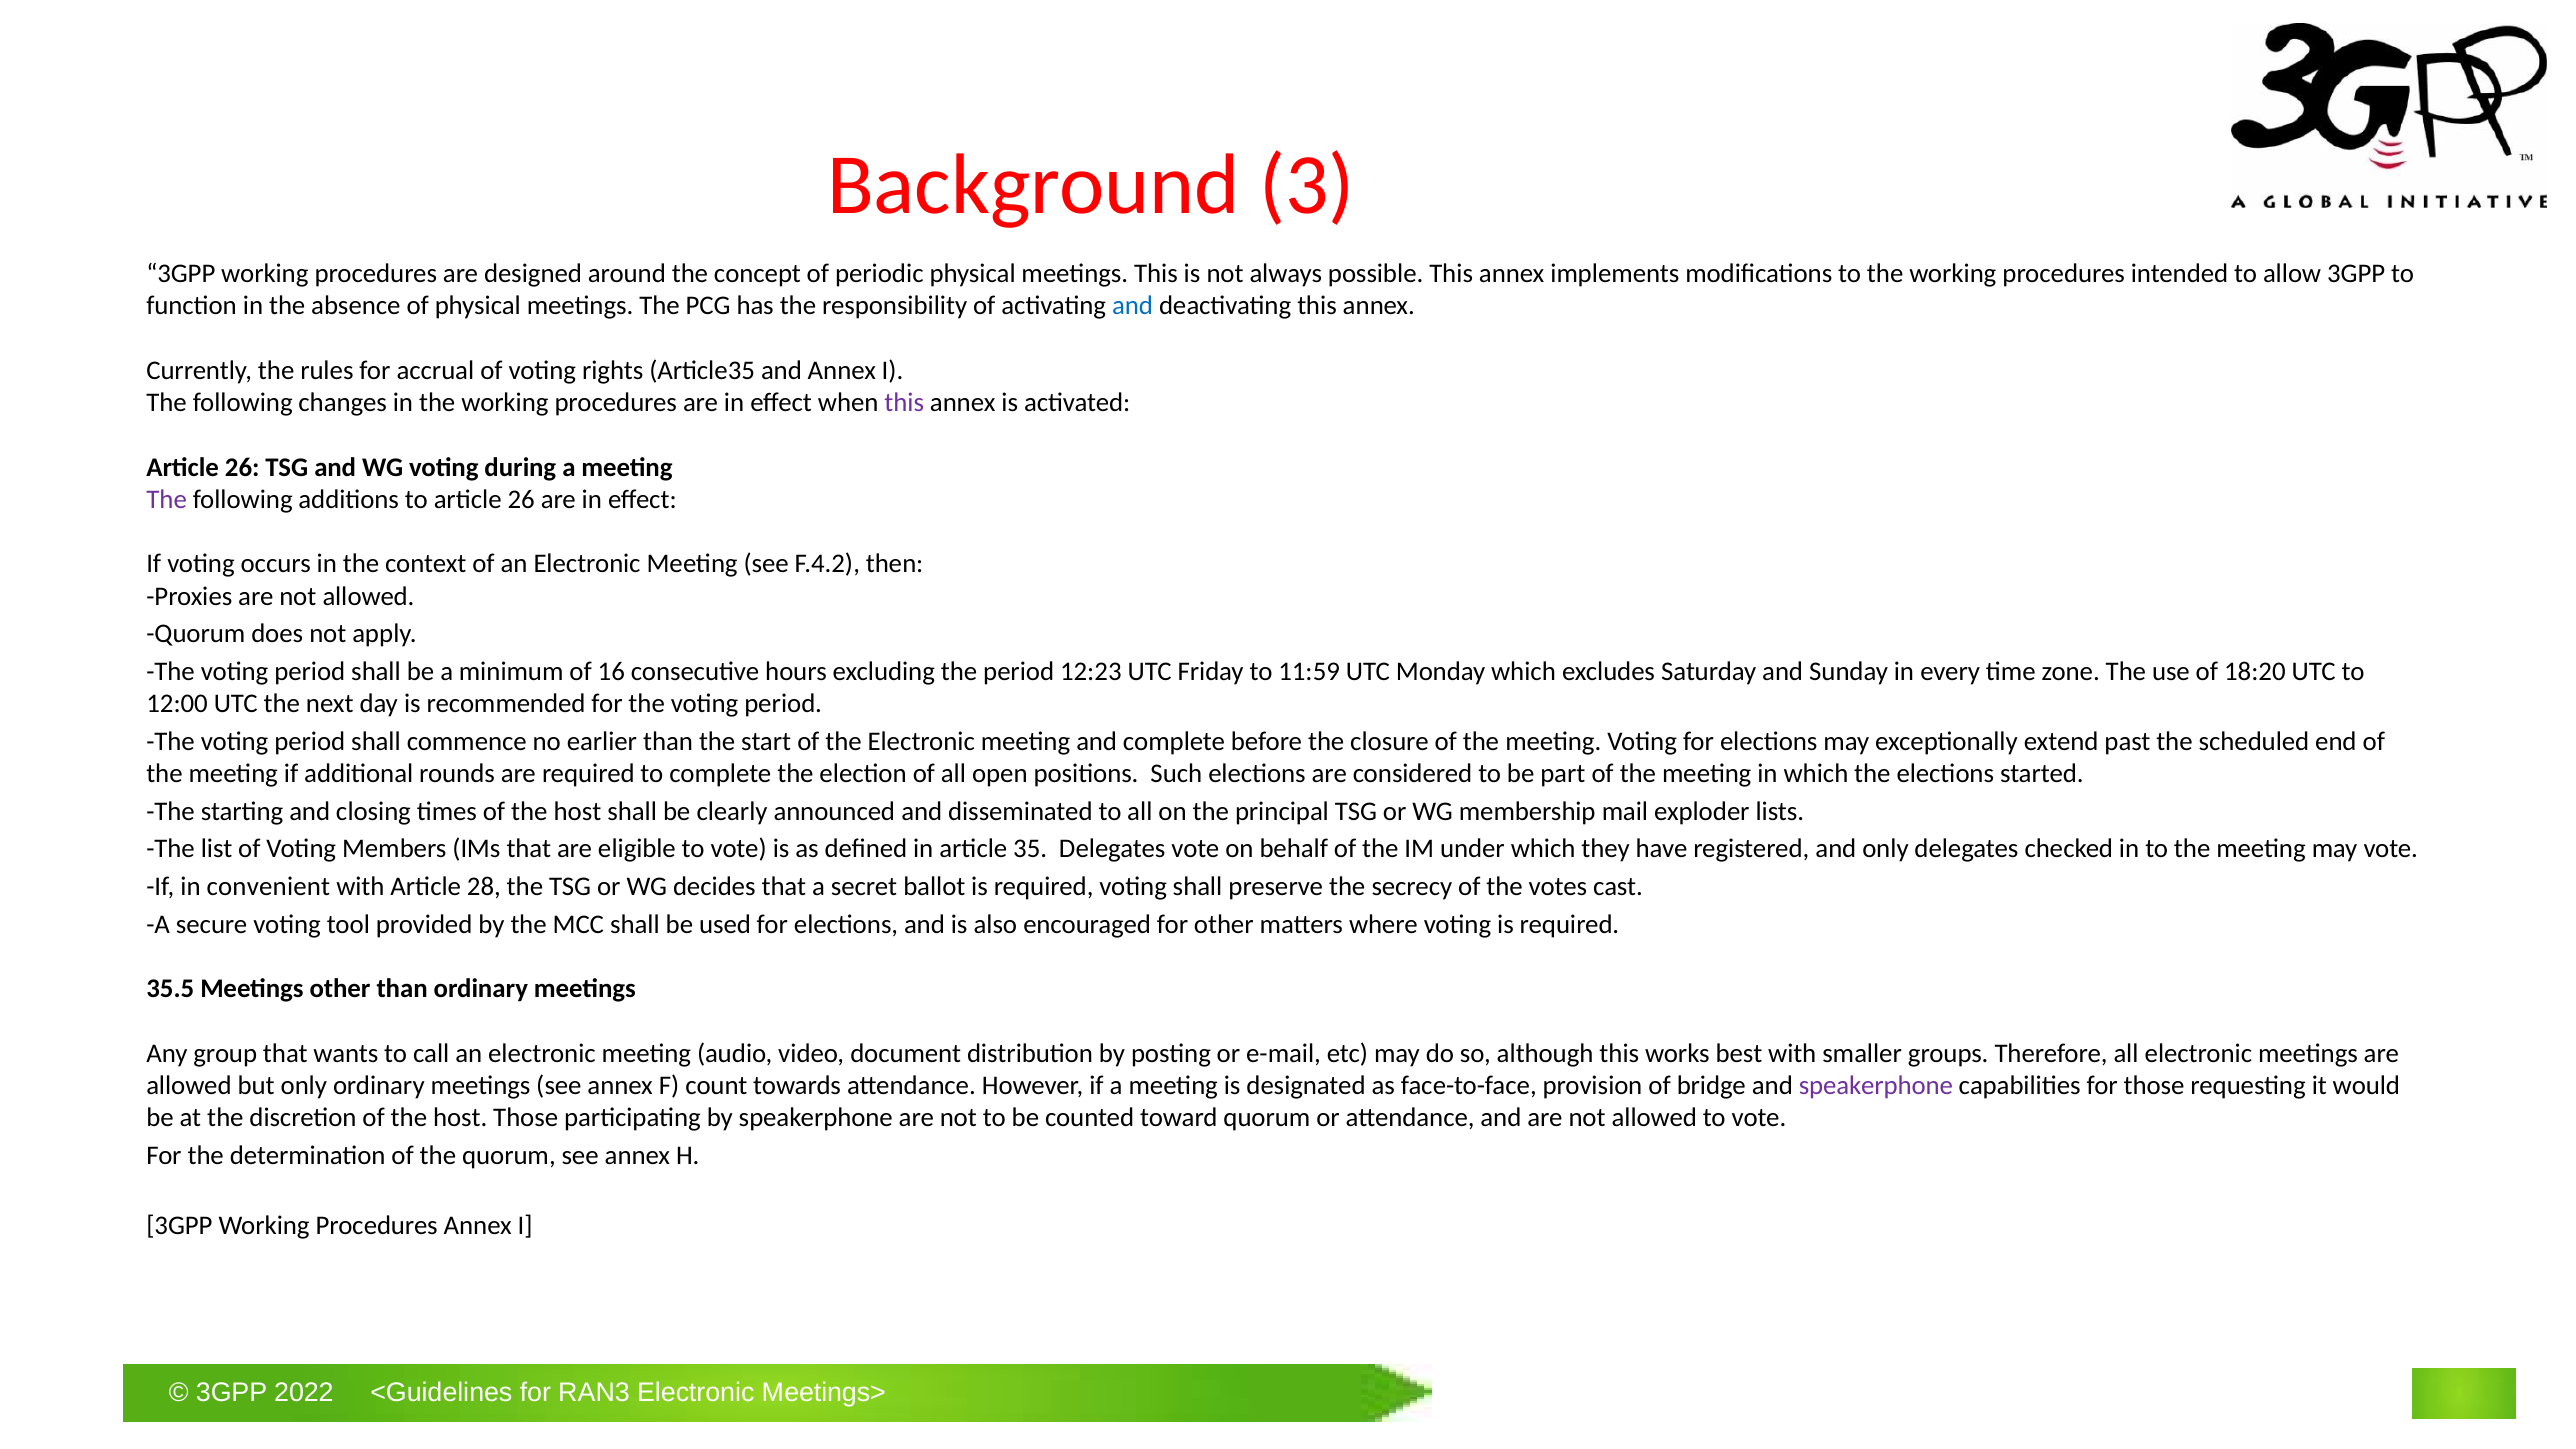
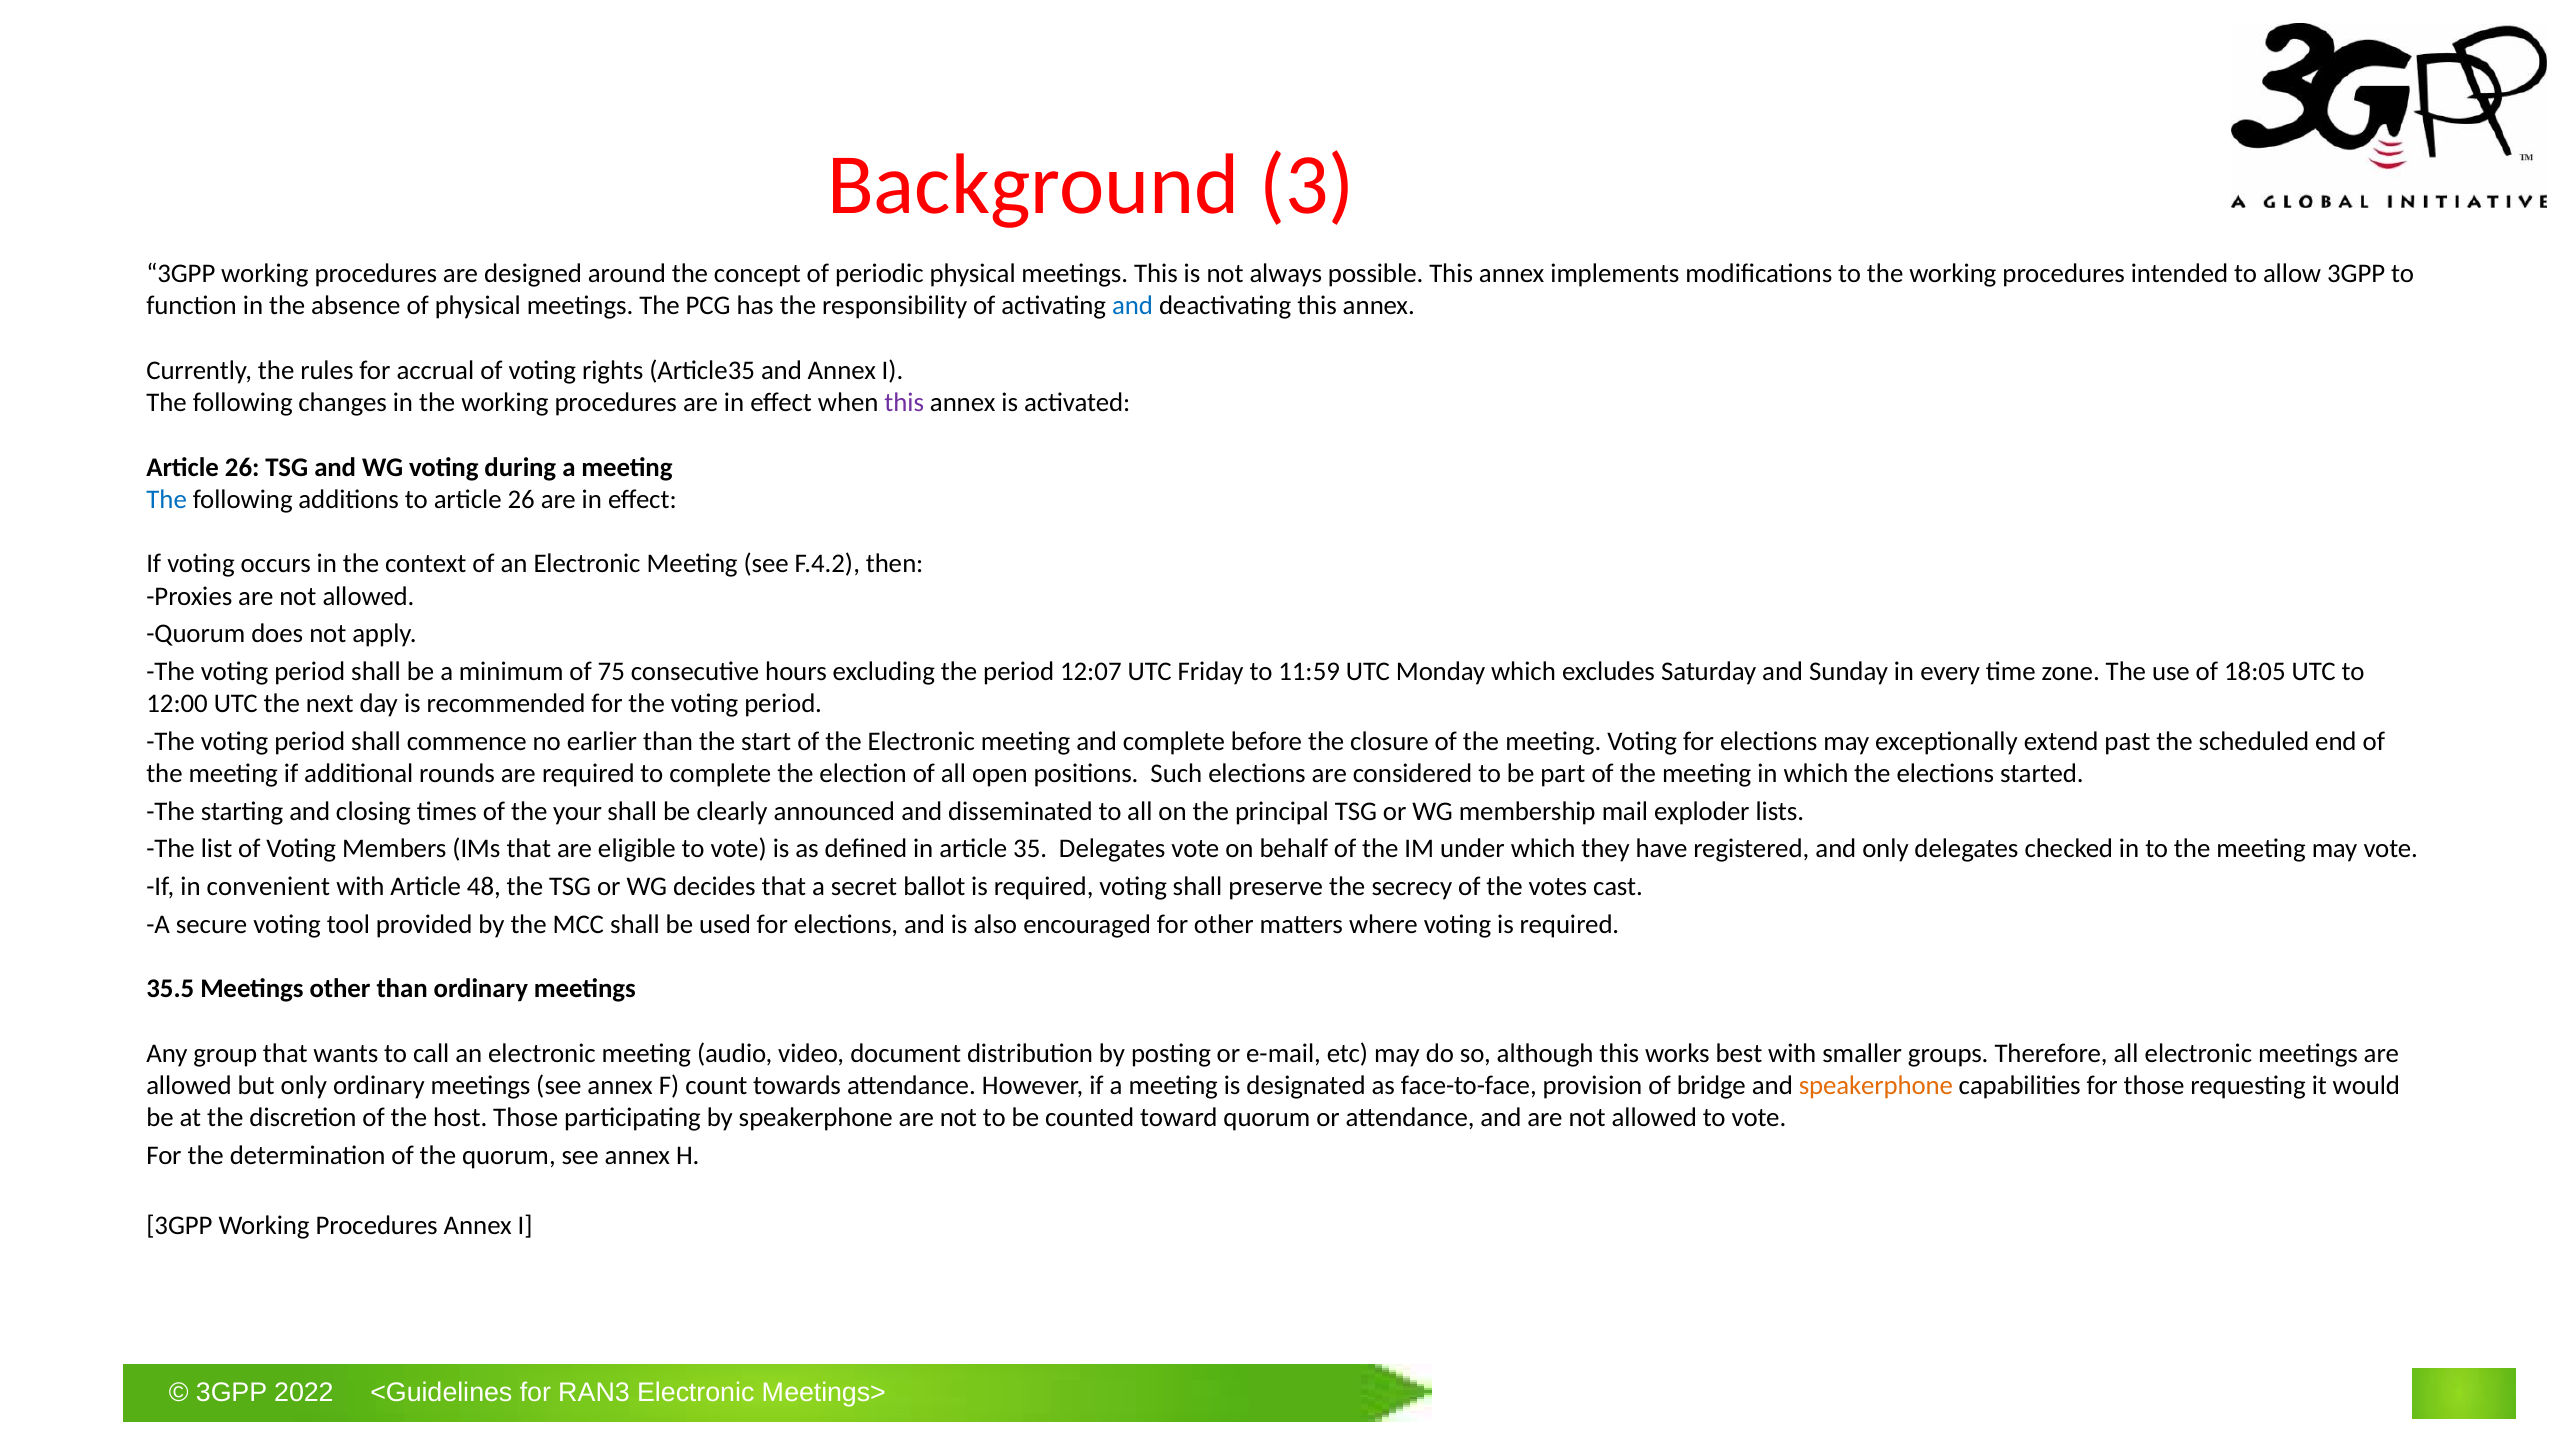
The at (167, 500) colour: purple -> blue
16: 16 -> 75
12:23: 12:23 -> 12:07
18:20: 18:20 -> 18:05
times of the host: host -> your
28: 28 -> 48
speakerphone at (1876, 1086) colour: purple -> orange
